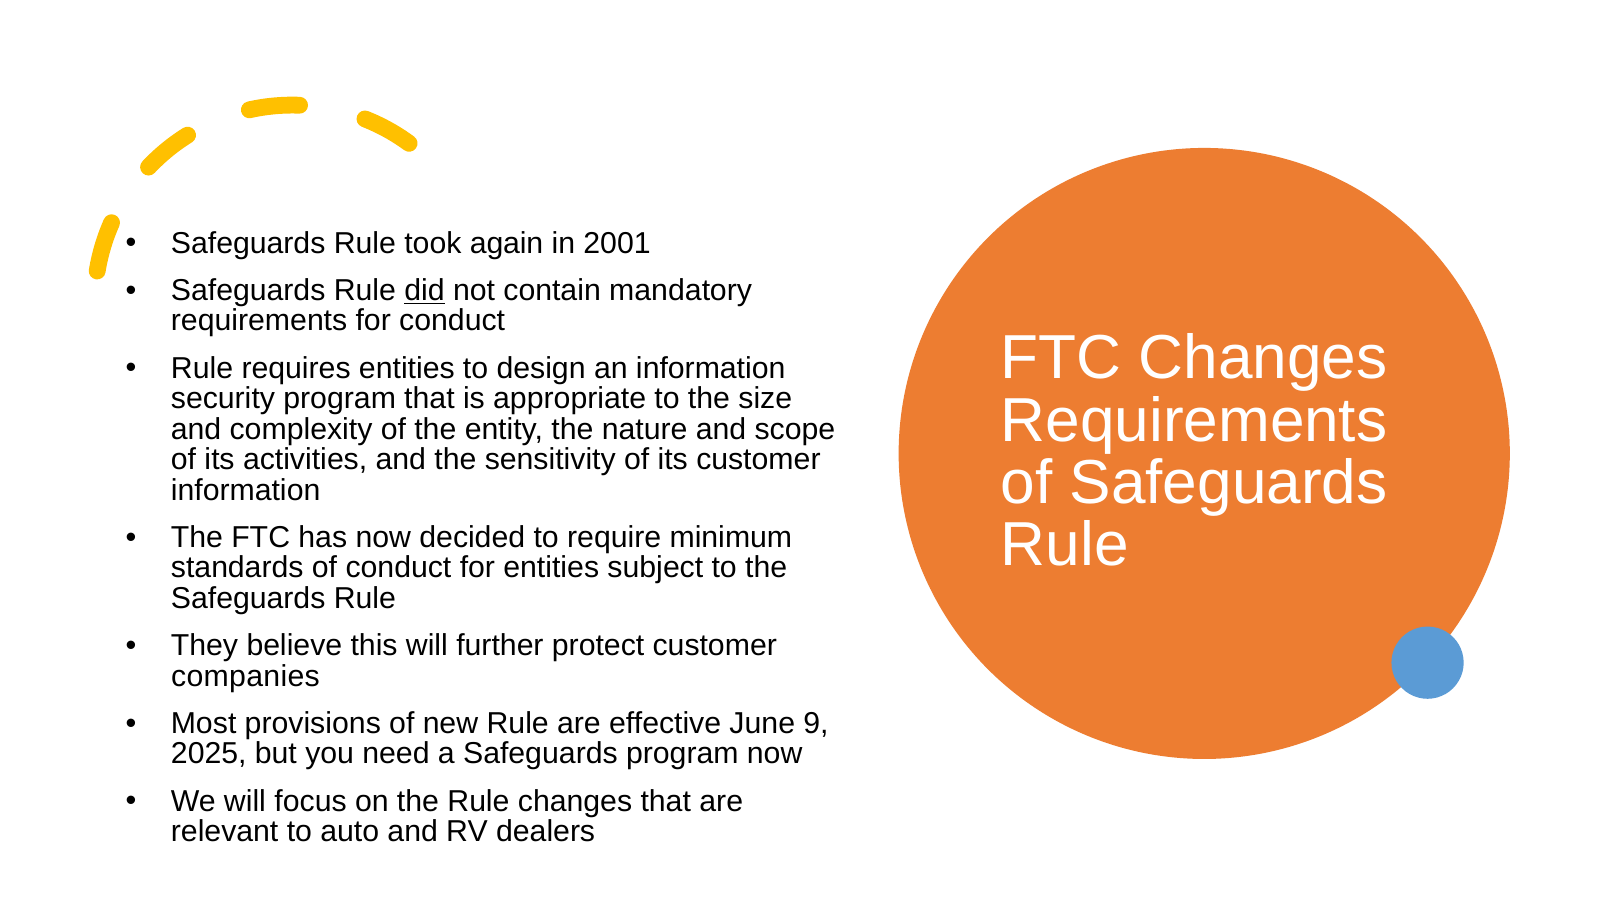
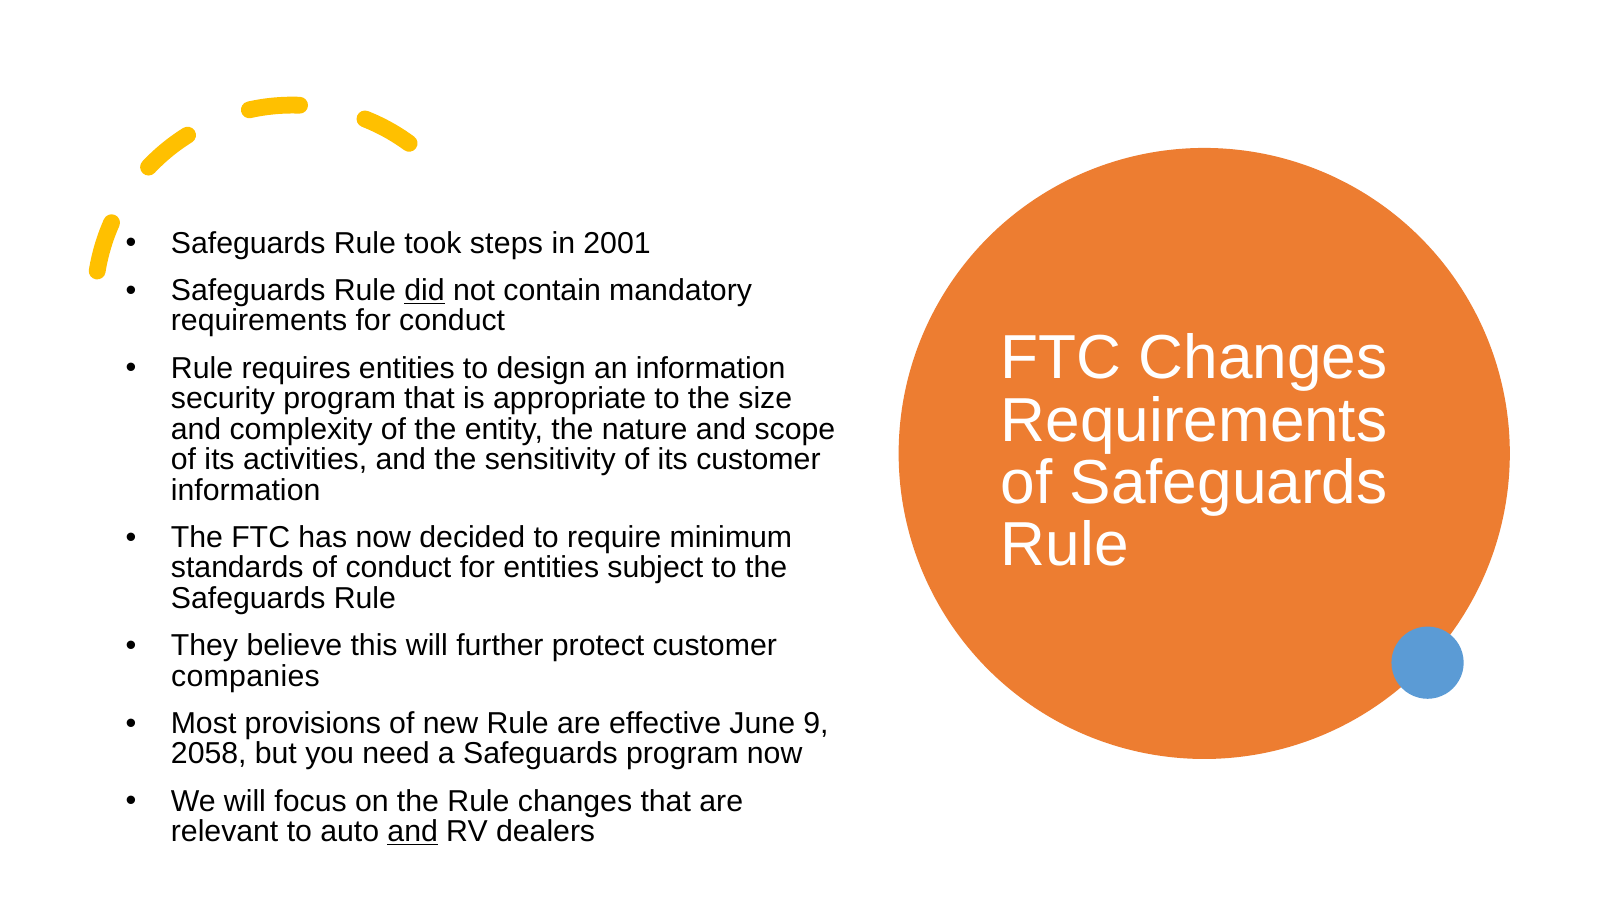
again: again -> steps
2025: 2025 -> 2058
and at (413, 832) underline: none -> present
